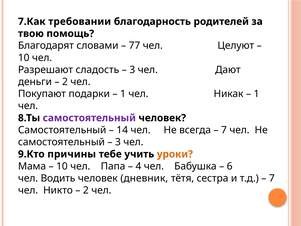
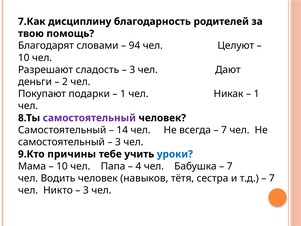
требовании: требовании -> дисциплину
77: 77 -> 94
уроки colour: orange -> blue
6 at (230, 166): 6 -> 7
дневник: дневник -> навыков
2 at (86, 190): 2 -> 3
